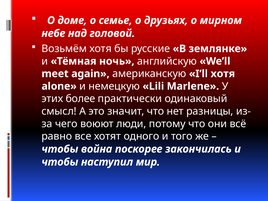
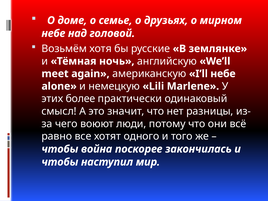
I’ll хотя: хотя -> небе
